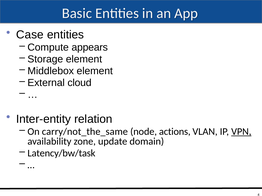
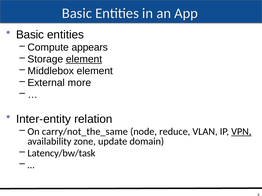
Case at (30, 35): Case -> Basic
element at (84, 59) underline: none -> present
cloud: cloud -> more
actions: actions -> reduce
